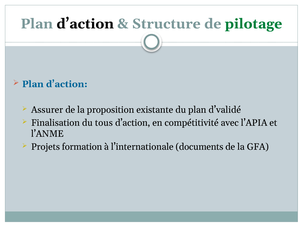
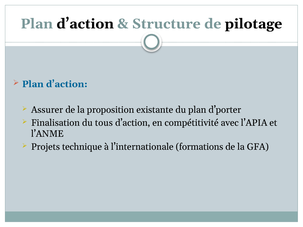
pilotage colour: green -> black
d’validé: d’validé -> d’porter
formation: formation -> technique
documents: documents -> formations
